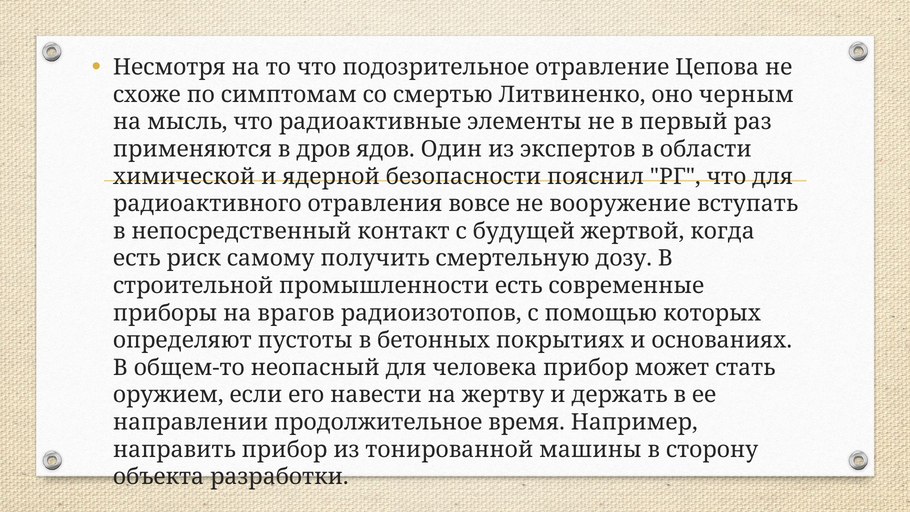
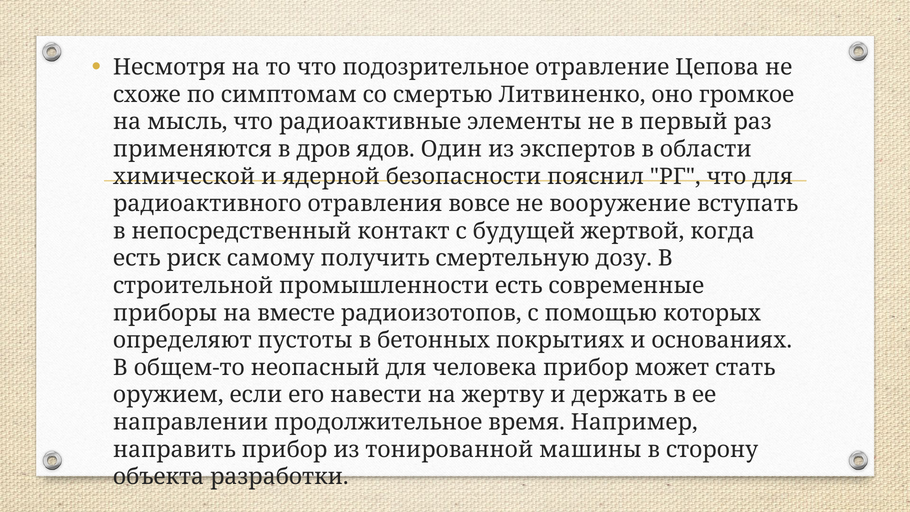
черным: черным -> громкое
врагов: врагов -> вместе
